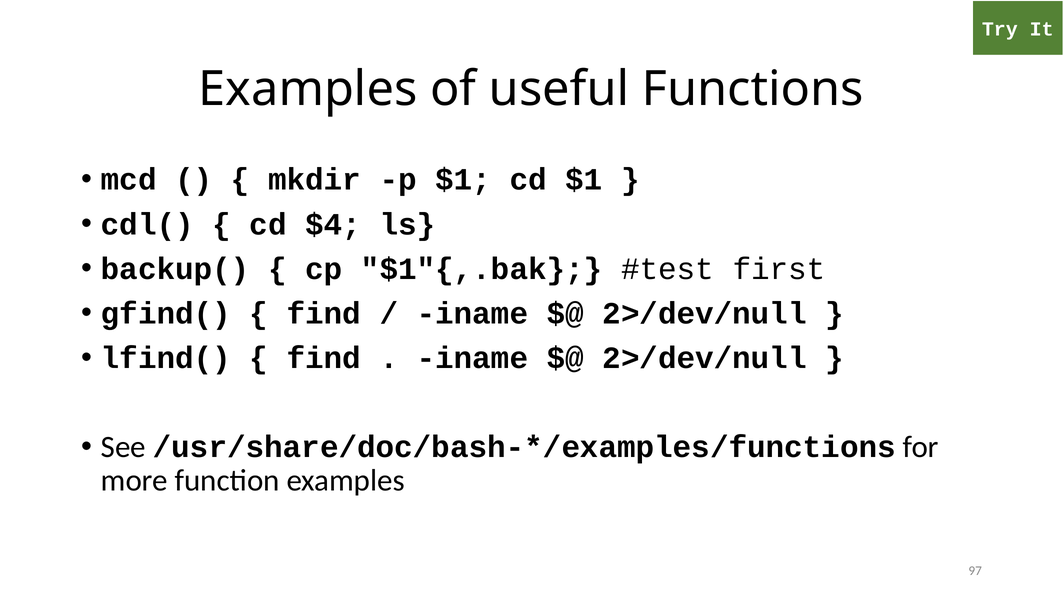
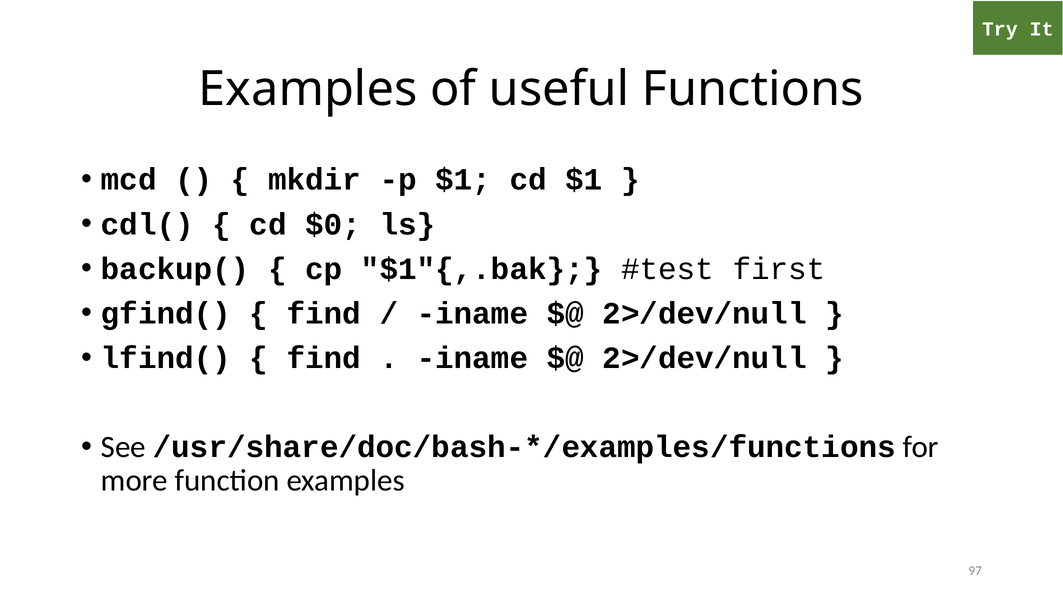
$4: $4 -> $0
